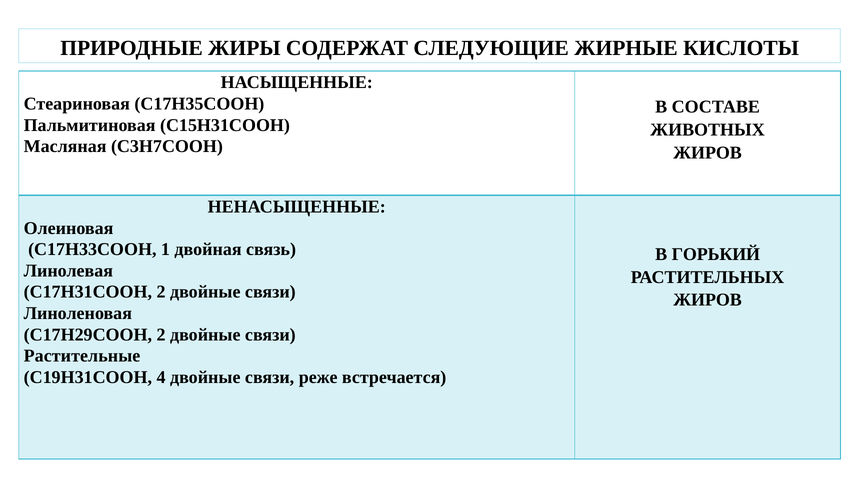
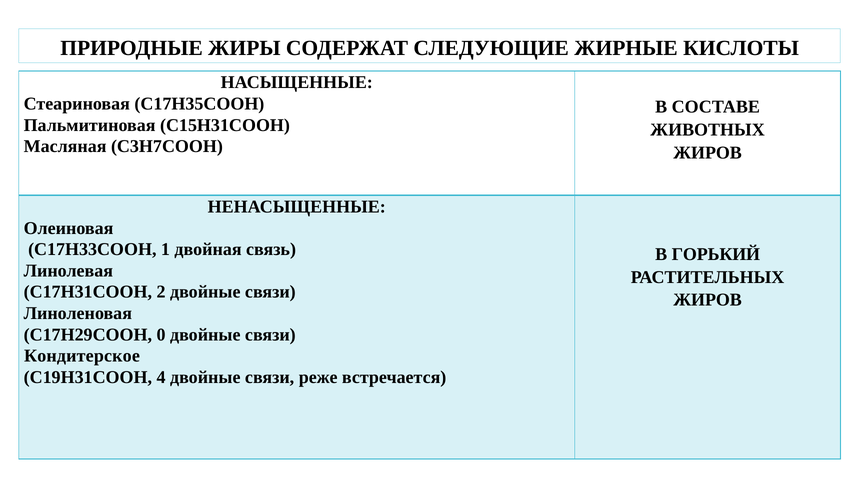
C17H29COOH 2: 2 -> 0
Растительные: Растительные -> Кондитерское
